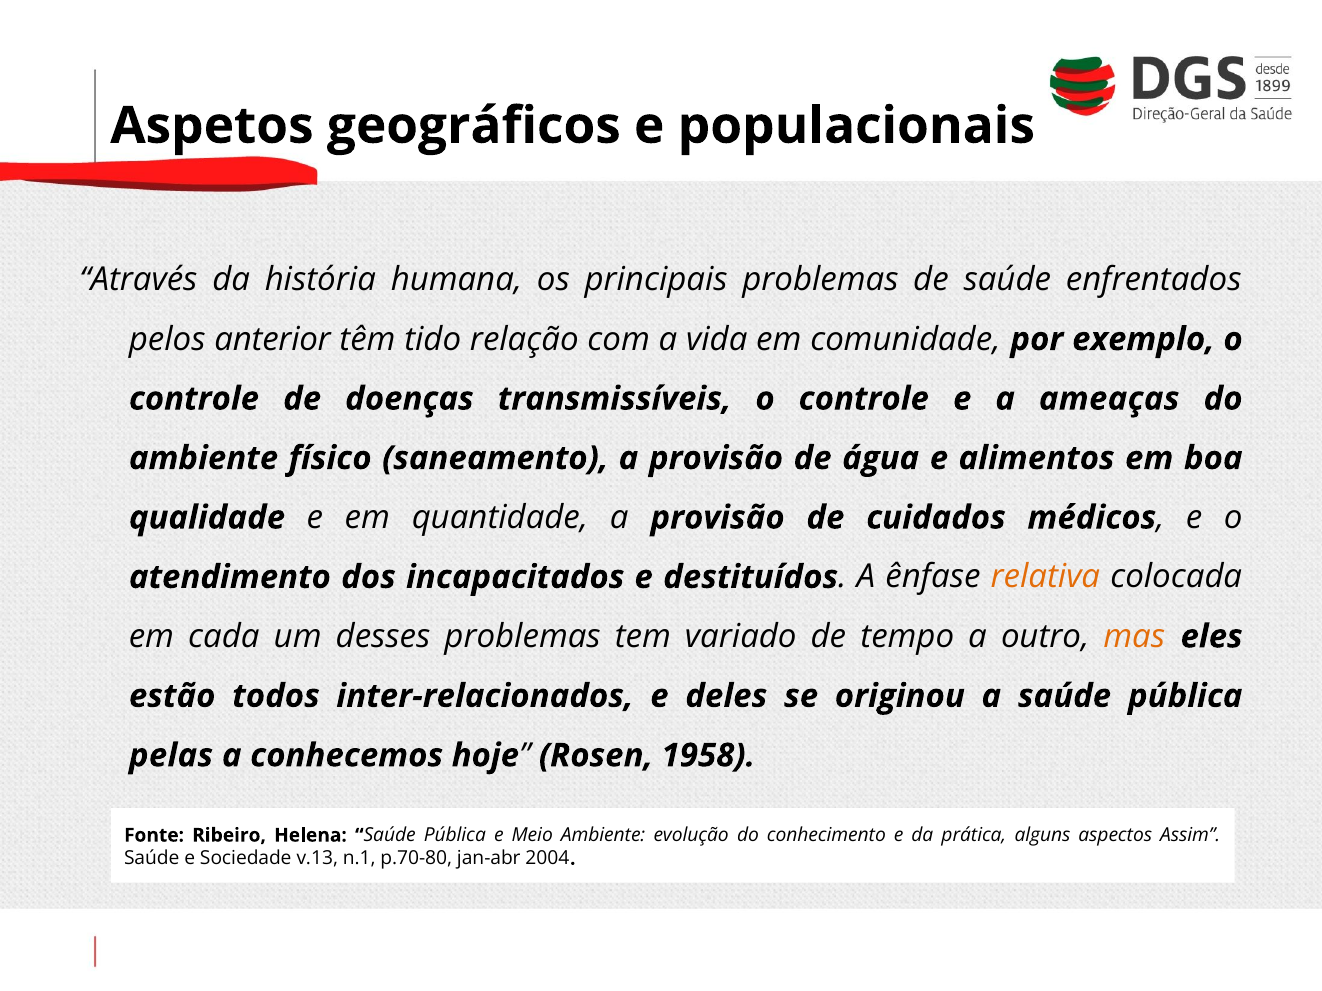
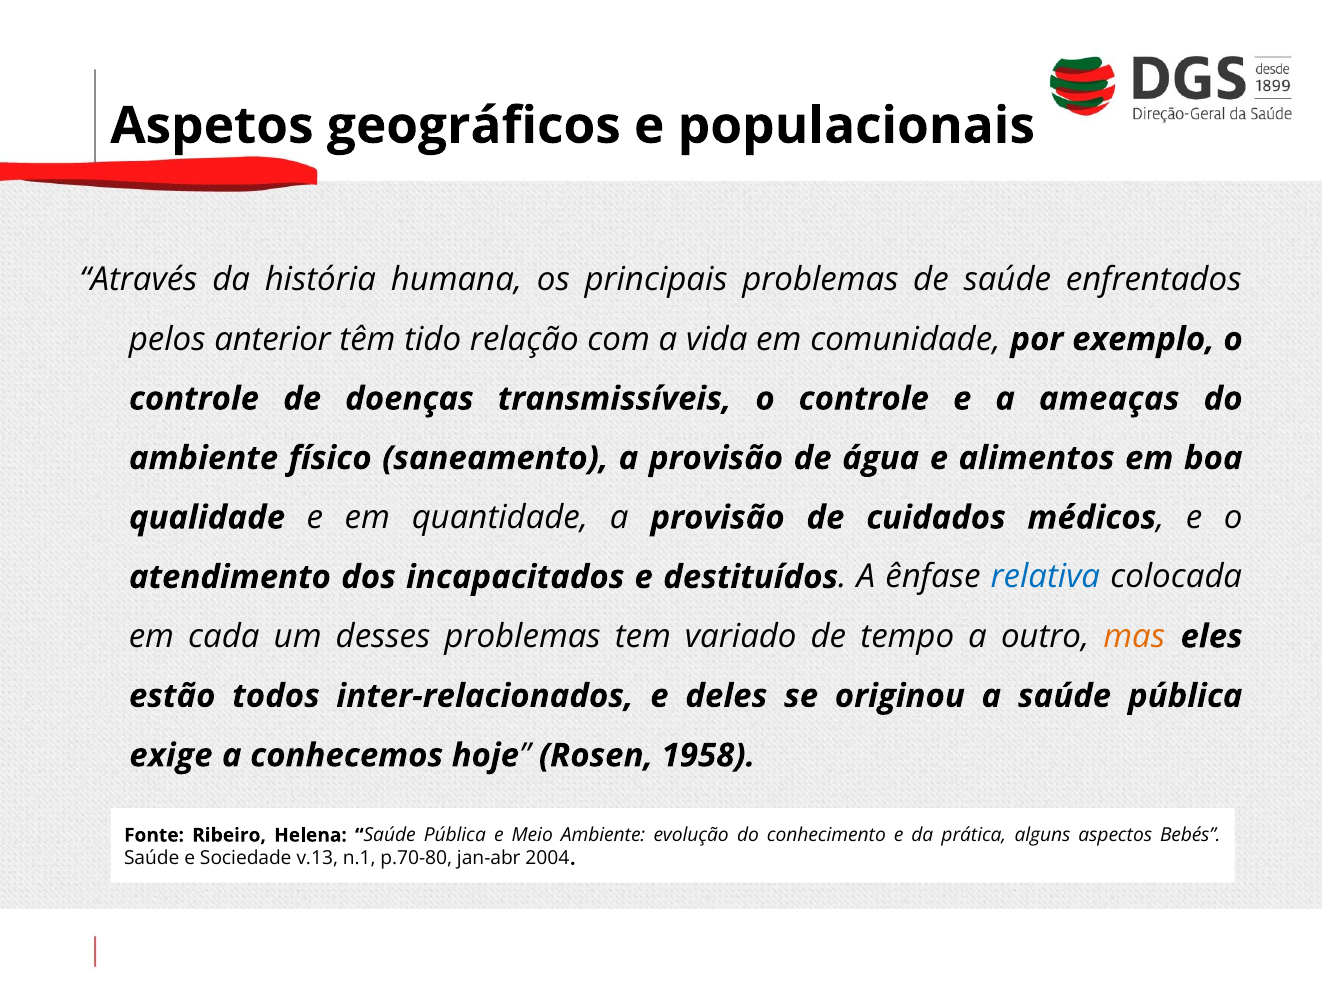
relativa colour: orange -> blue
pelas: pelas -> exige
Assim: Assim -> Bebés
